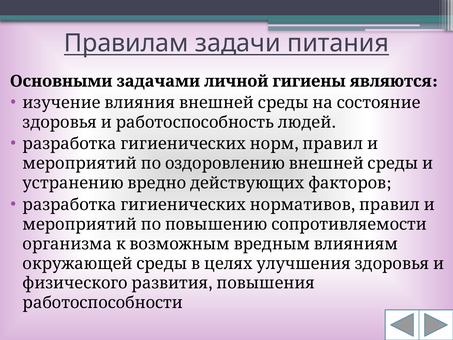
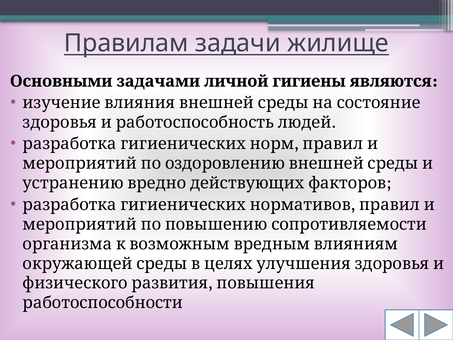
питания: питания -> жилище
